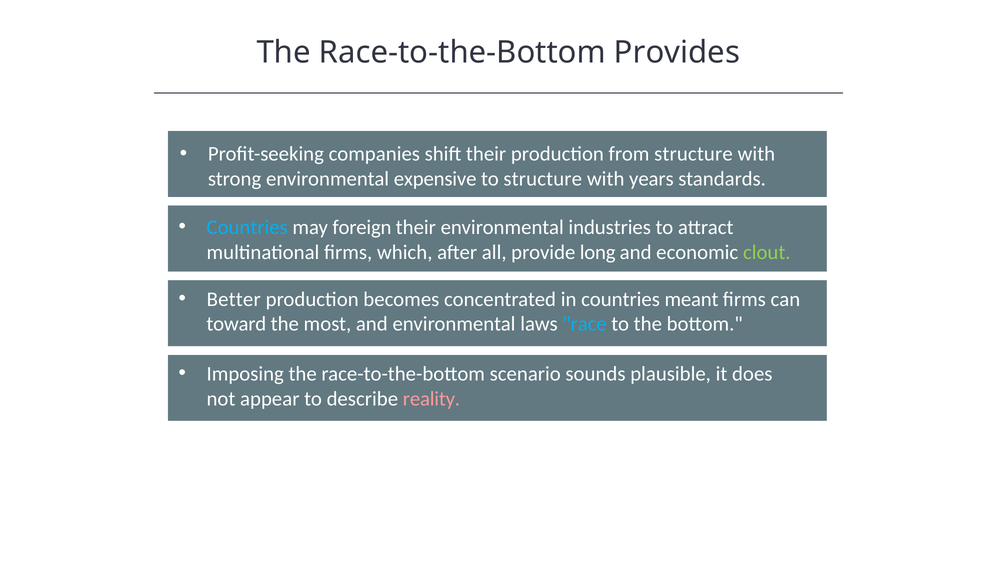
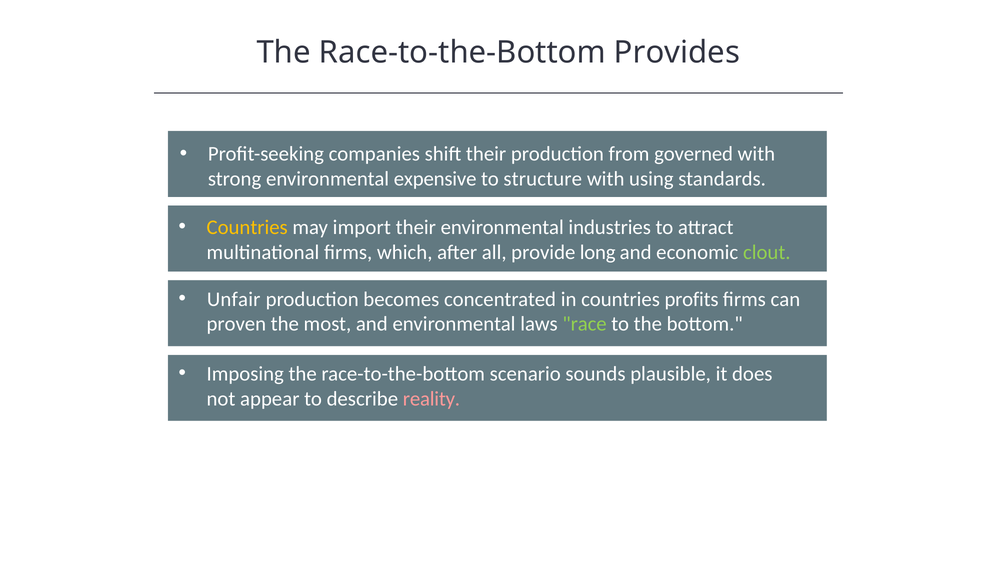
from structure: structure -> governed
years: years -> using
Countries at (247, 227) colour: light blue -> yellow
foreign: foreign -> import
Better: Better -> Unfair
meant: meant -> profits
toward: toward -> proven
race colour: light blue -> light green
